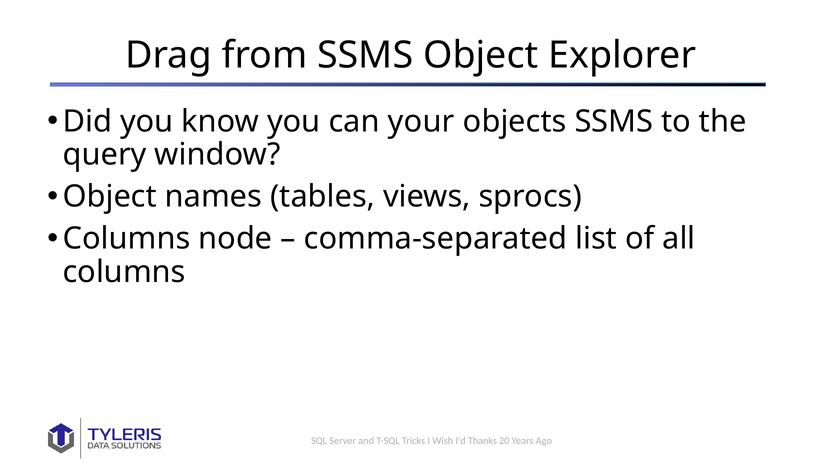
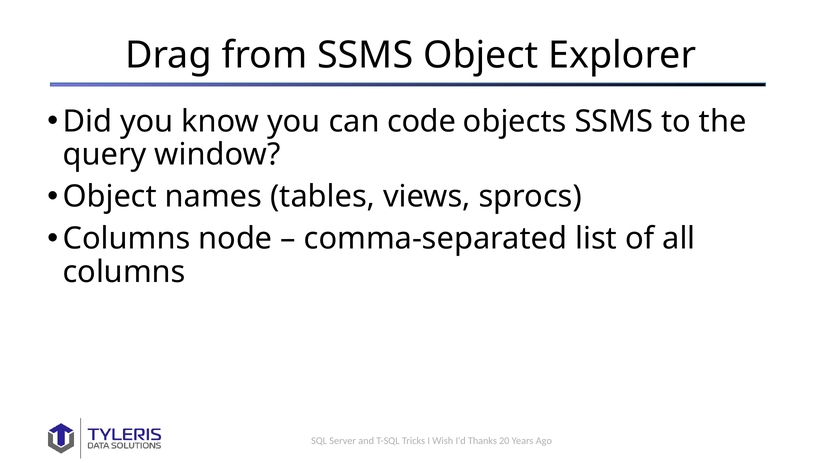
your: your -> code
